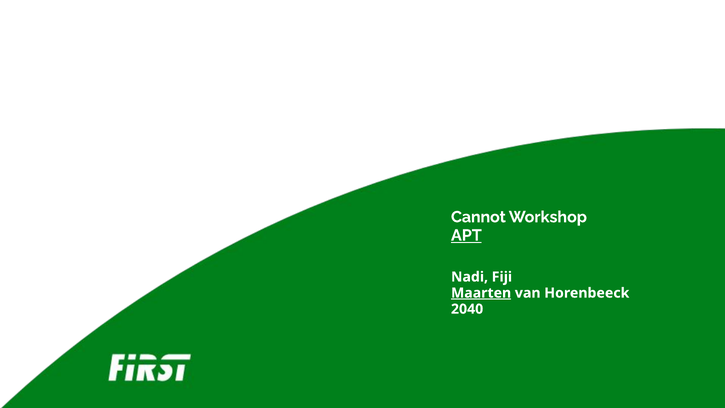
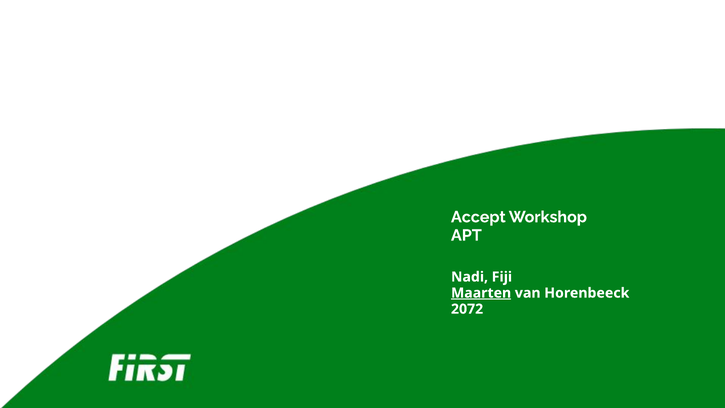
Cannot: Cannot -> Accept
APT at (466, 235) underline: present -> none
2040: 2040 -> 2072
